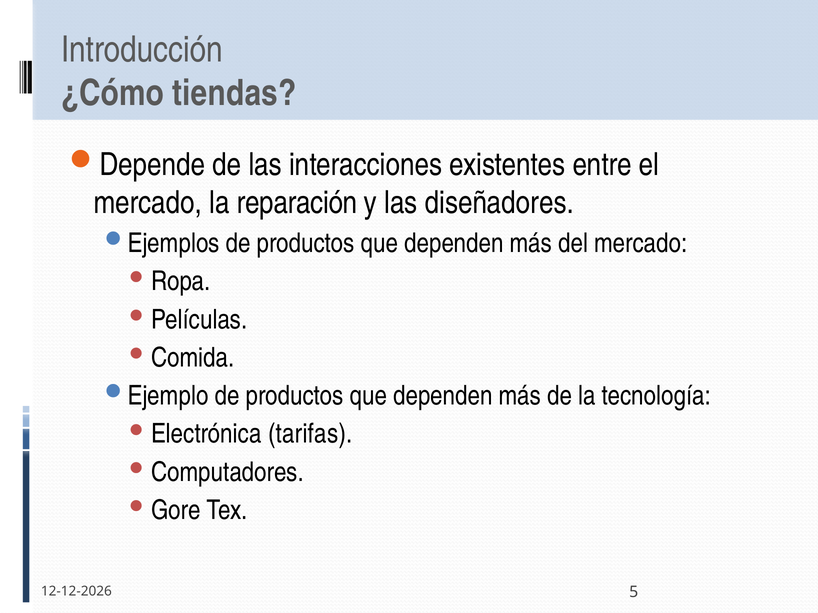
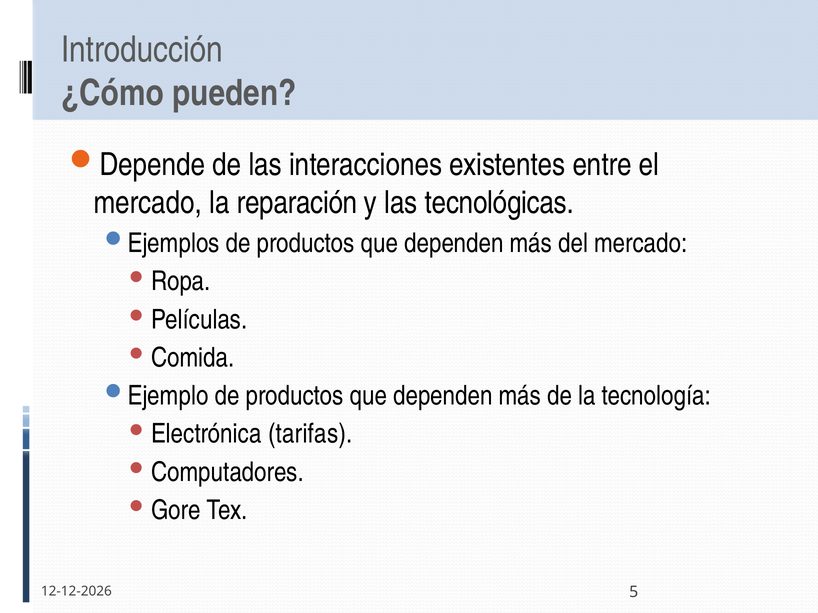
tiendas: tiendas -> pueden
diseñadores: diseñadores -> tecnológicas
